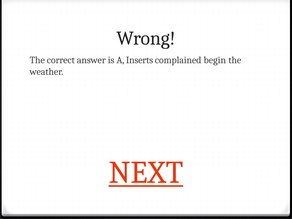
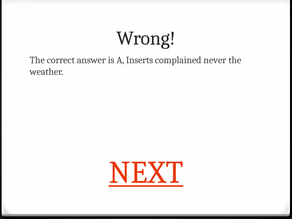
begin: begin -> never
